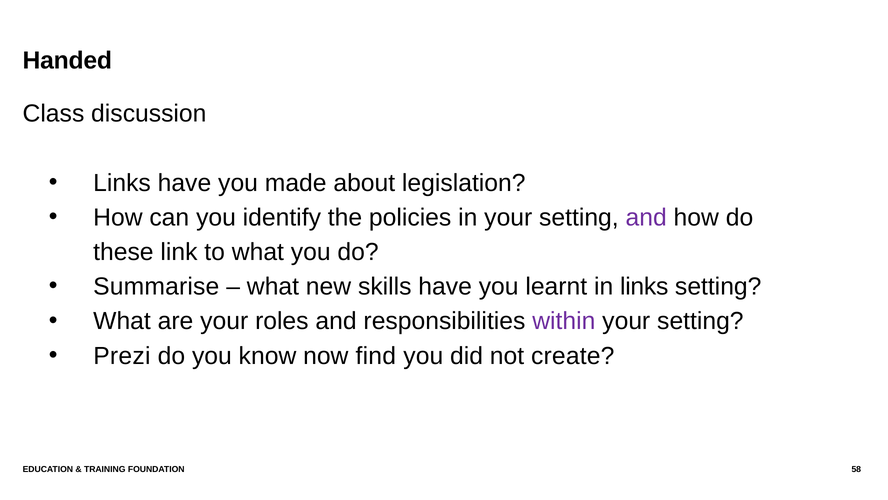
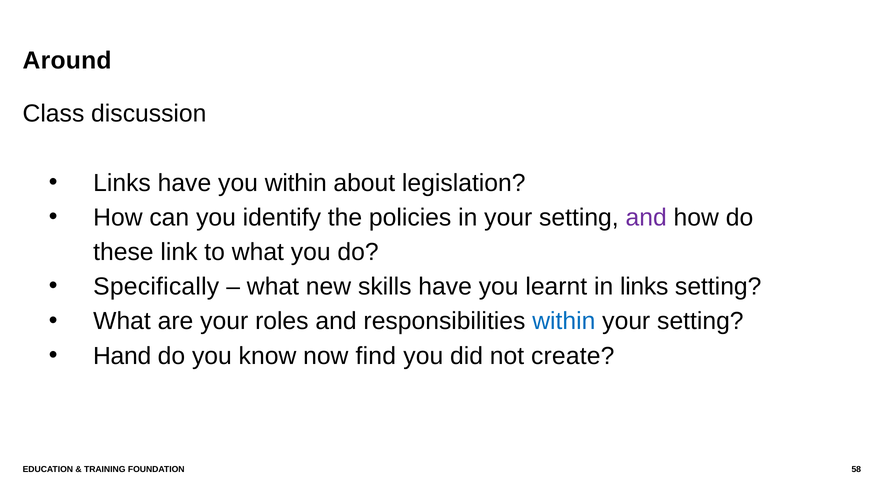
Handed: Handed -> Around
you made: made -> within
Summarise: Summarise -> Specifically
within at (564, 321) colour: purple -> blue
Prezi: Prezi -> Hand
